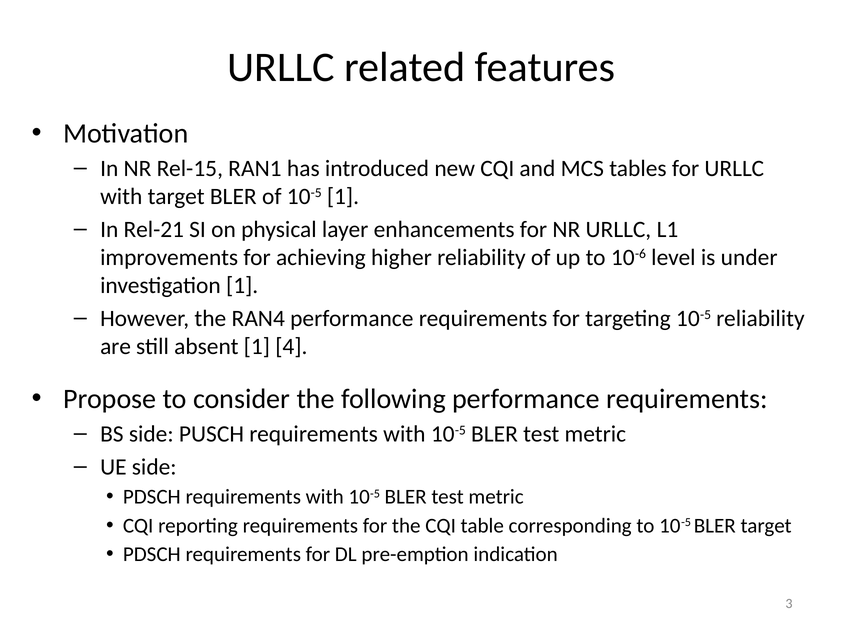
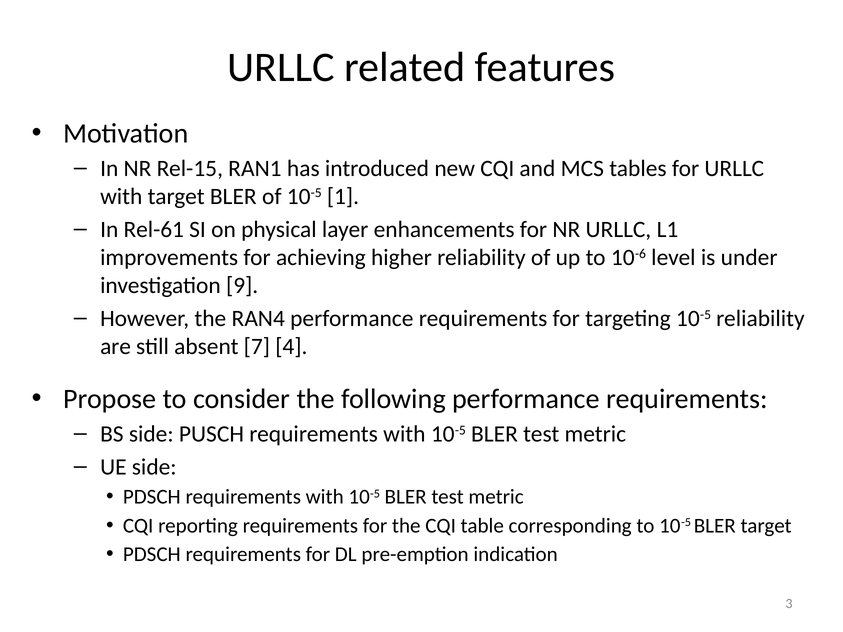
Rel-21: Rel-21 -> Rel-61
investigation 1: 1 -> 9
absent 1: 1 -> 7
